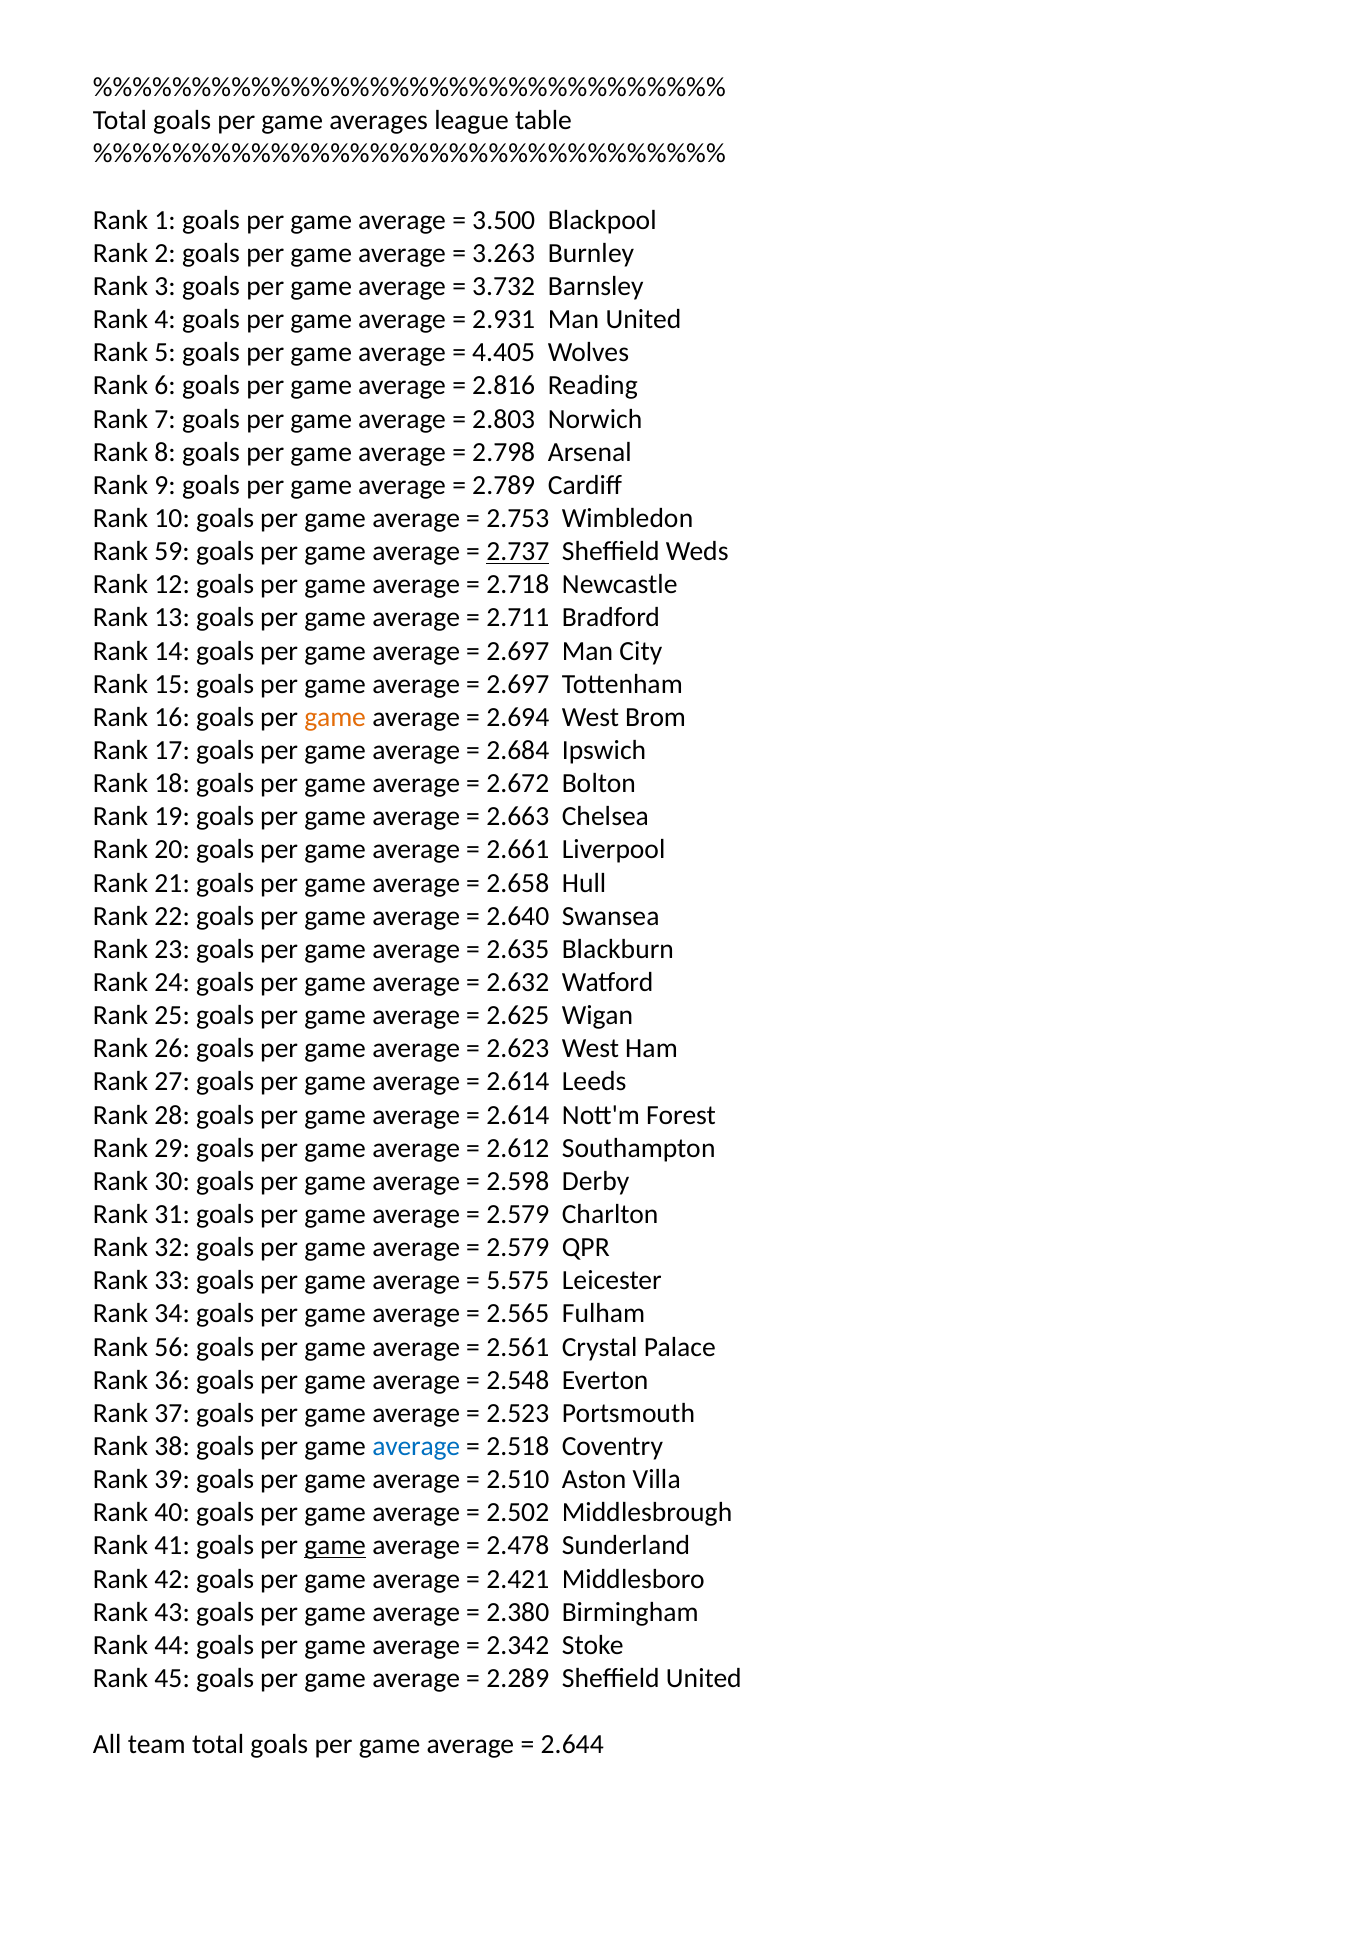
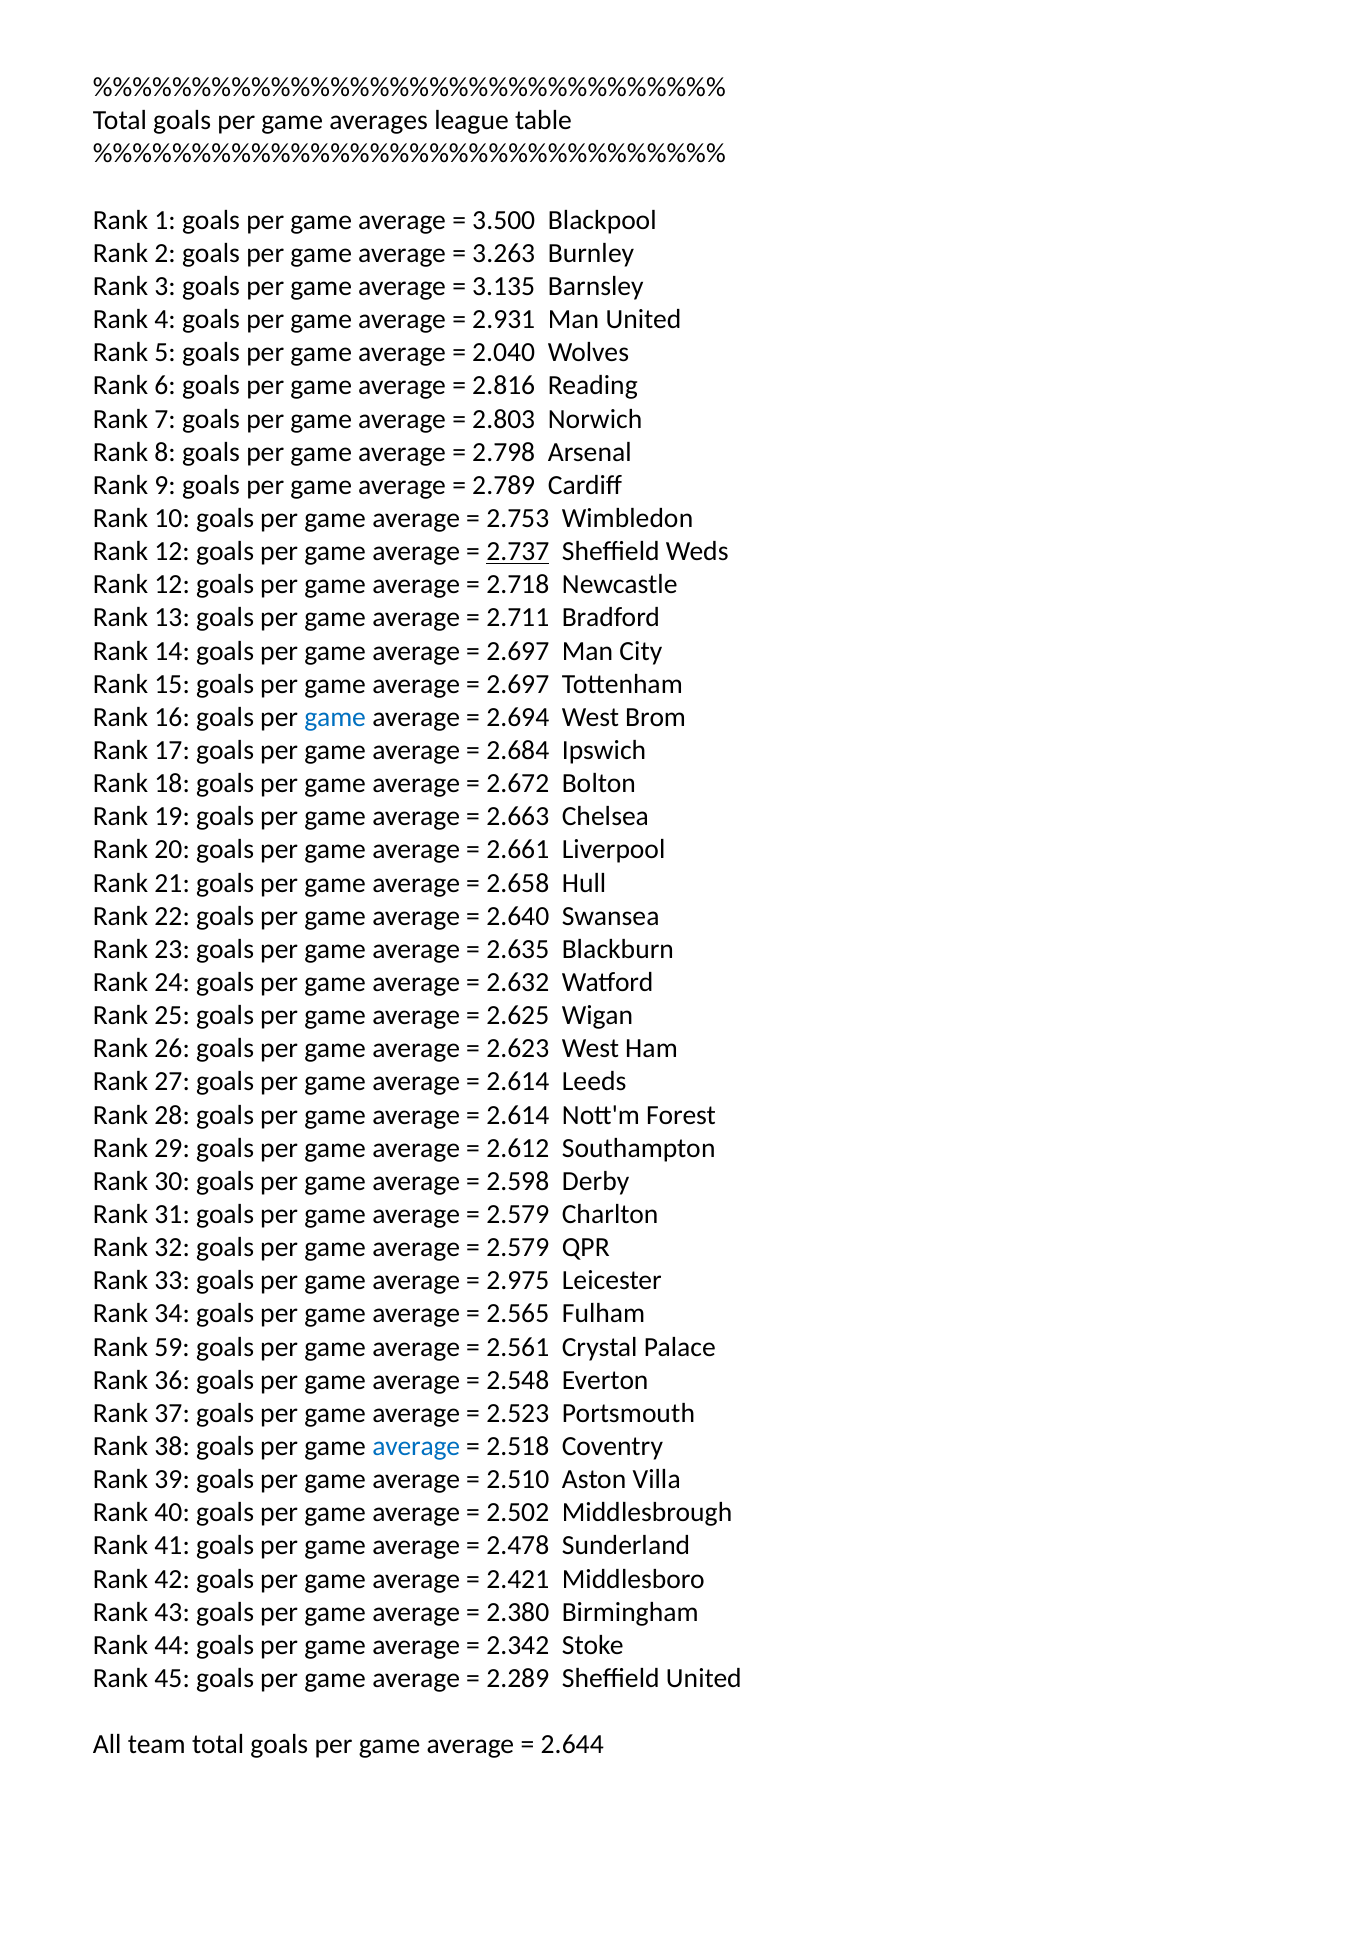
3.732: 3.732 -> 3.135
4.405: 4.405 -> 2.040
59 at (172, 552): 59 -> 12
game at (335, 717) colour: orange -> blue
5.575: 5.575 -> 2.975
56: 56 -> 59
game at (335, 1546) underline: present -> none
